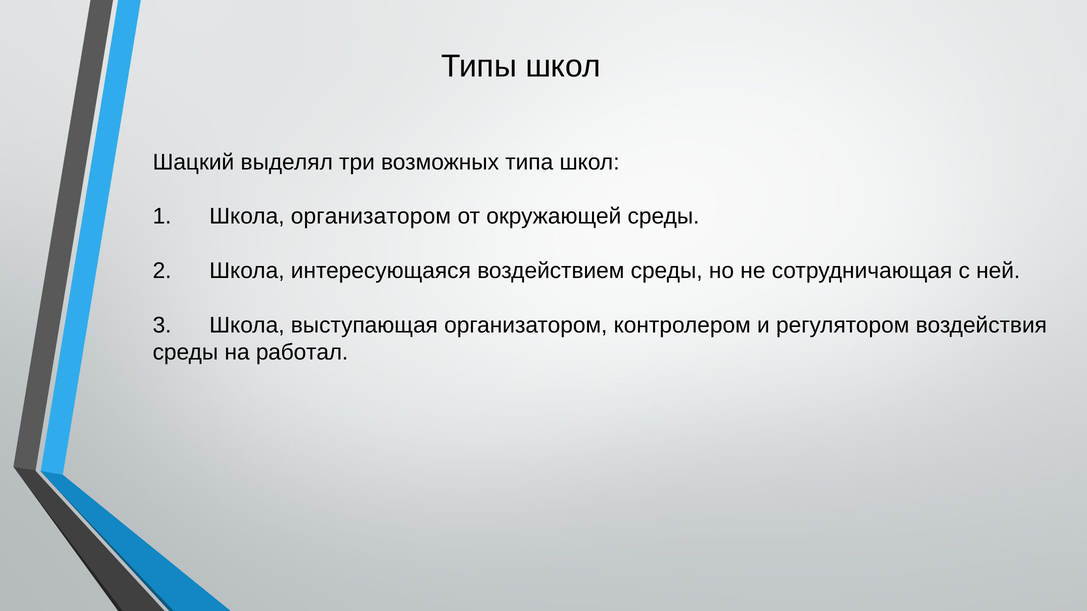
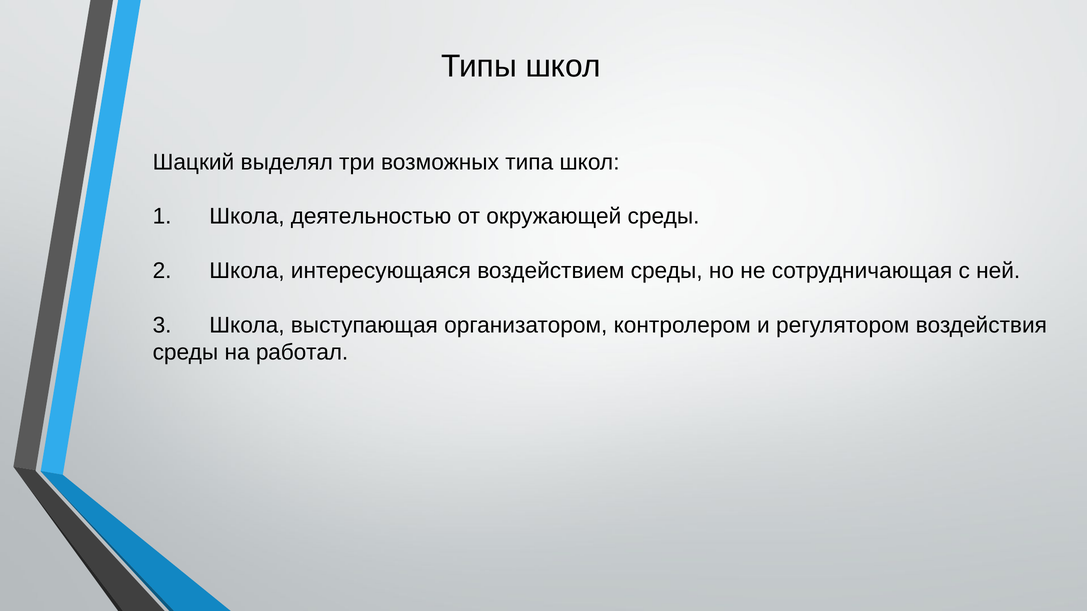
Школа организатором: организатором -> деятельностью
